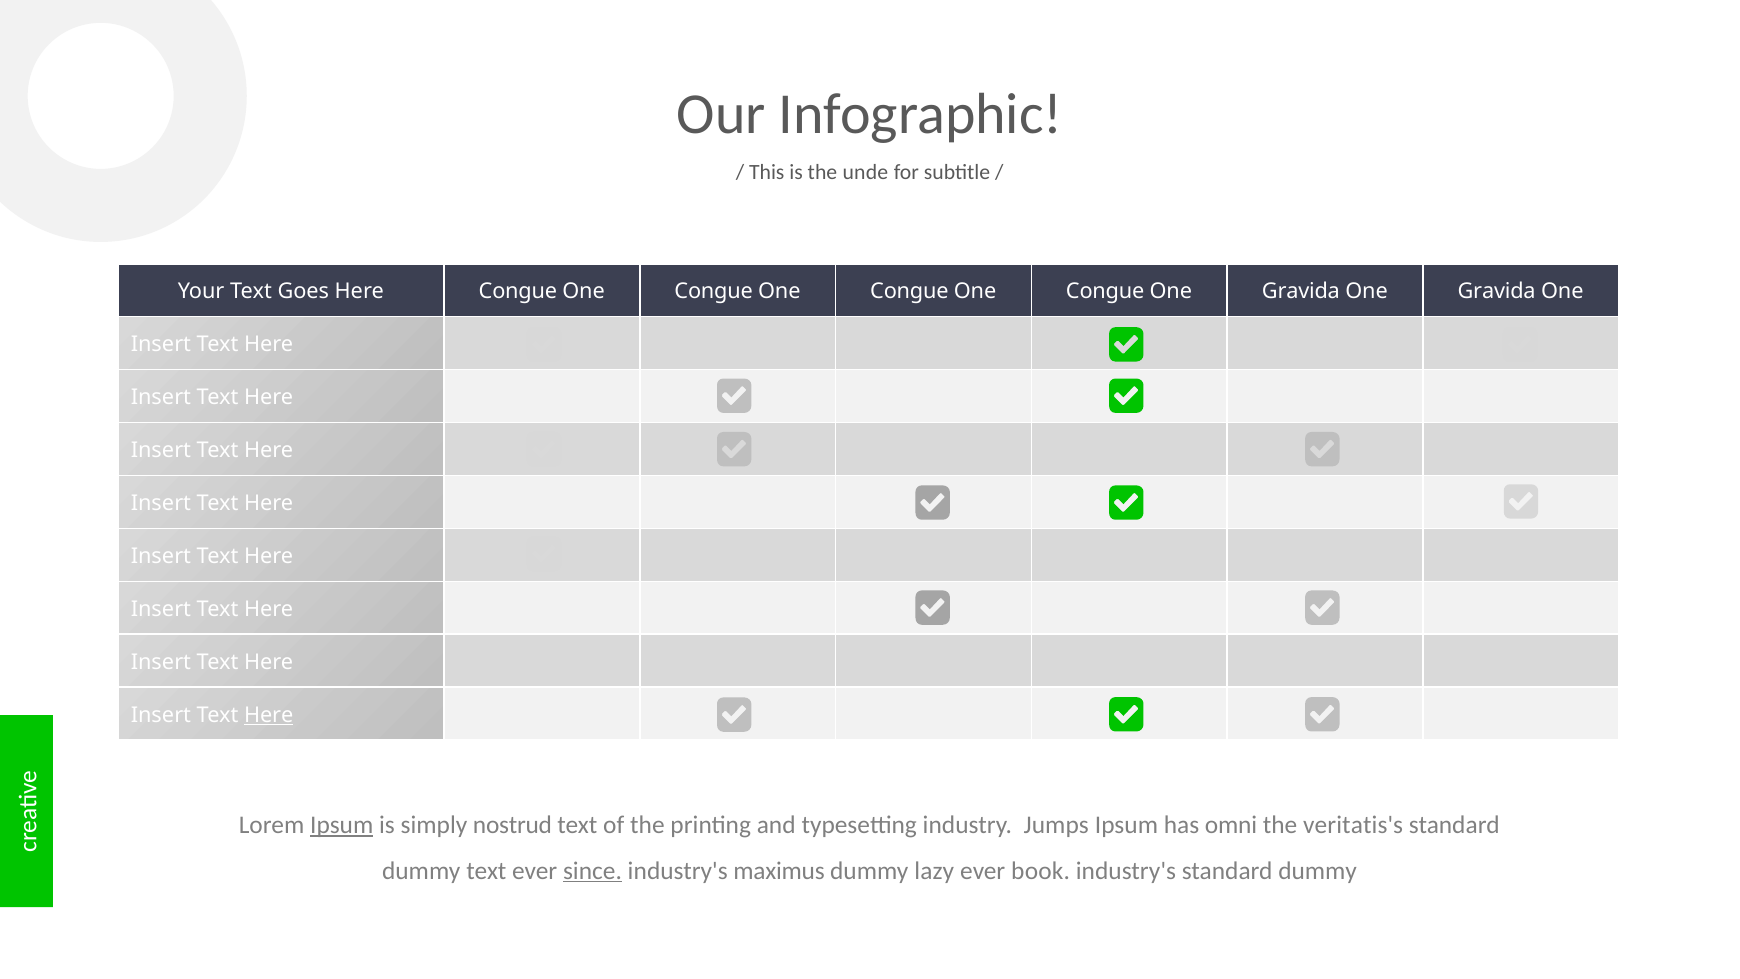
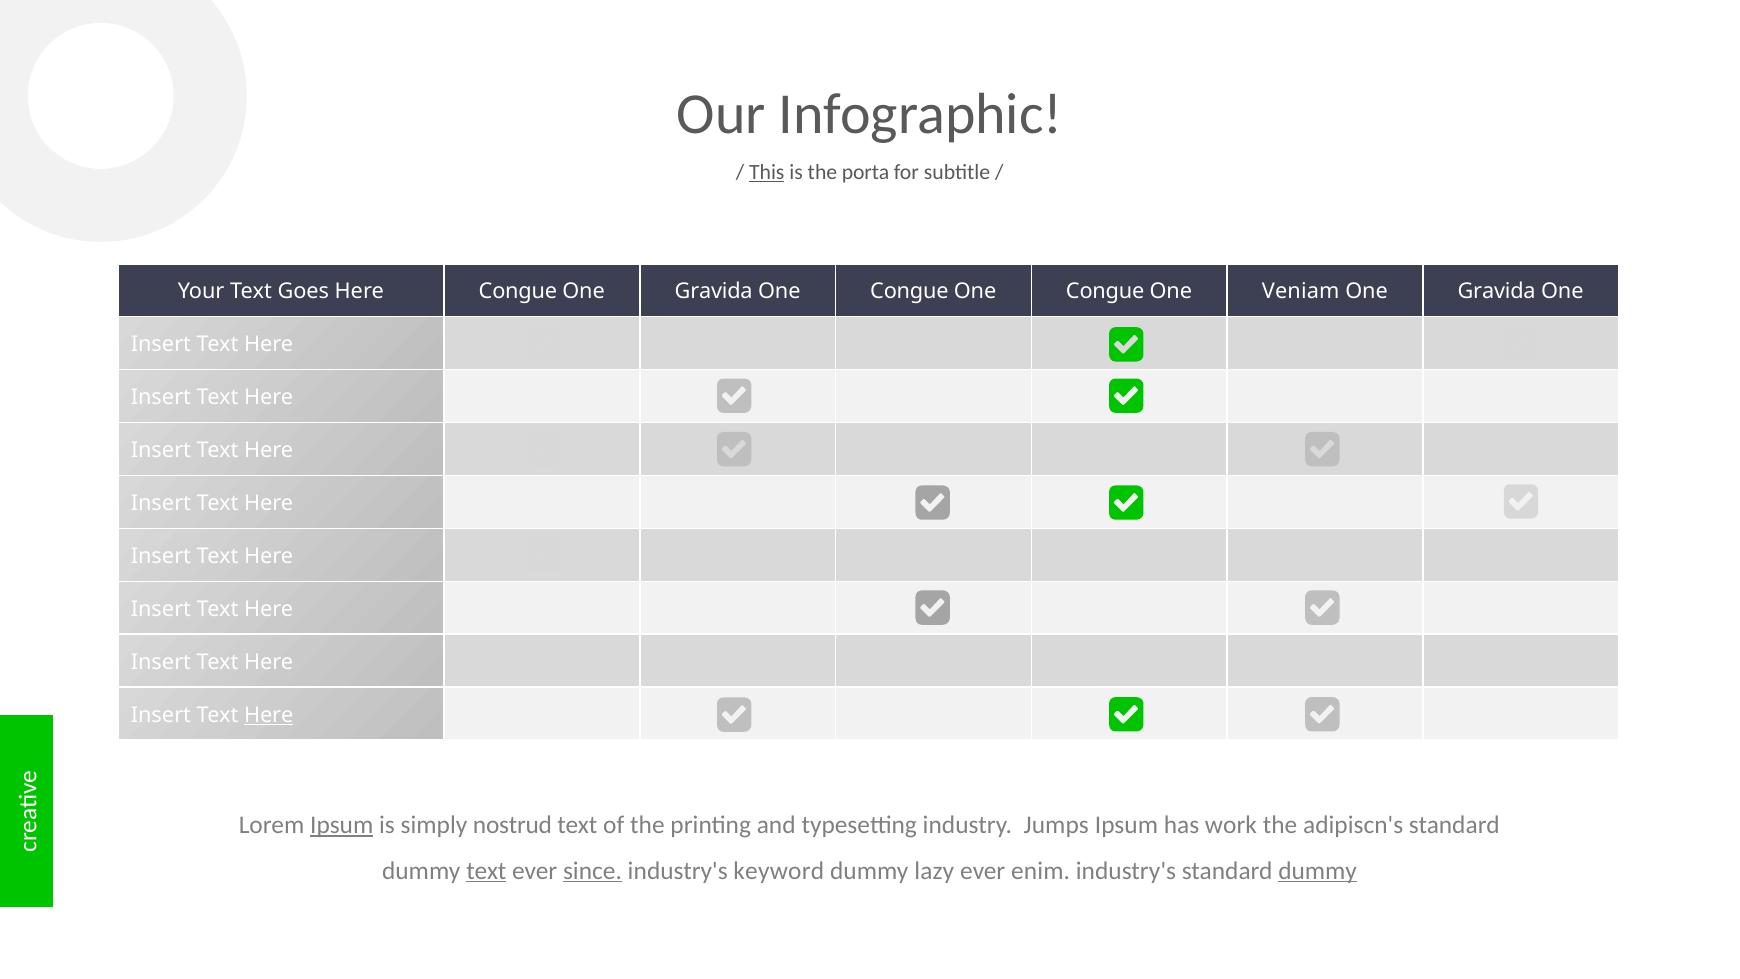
This underline: none -> present
unde: unde -> porta
Congue at (714, 291): Congue -> Gravida
Gravida at (1301, 291): Gravida -> Veniam
omni: omni -> work
veritatis's: veritatis's -> adipiscn's
text at (486, 871) underline: none -> present
maximus: maximus -> keyword
book: book -> enim
dummy at (1318, 871) underline: none -> present
